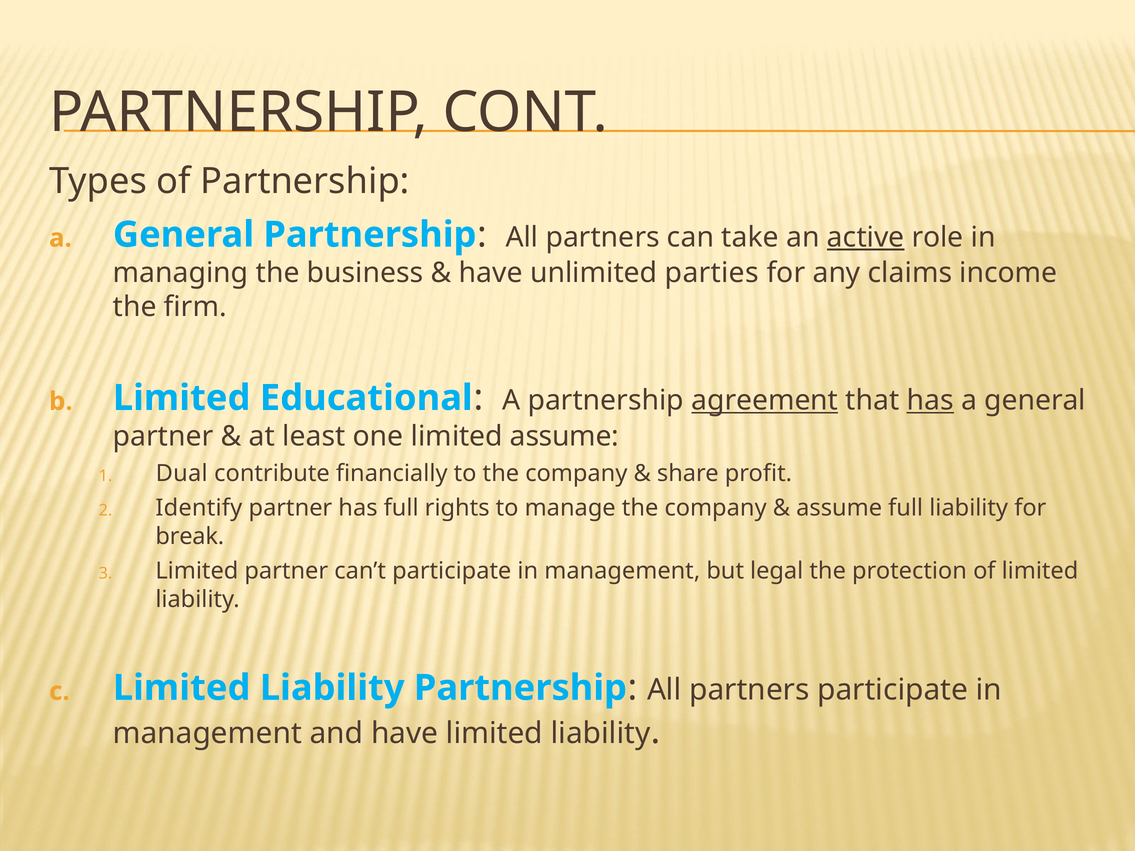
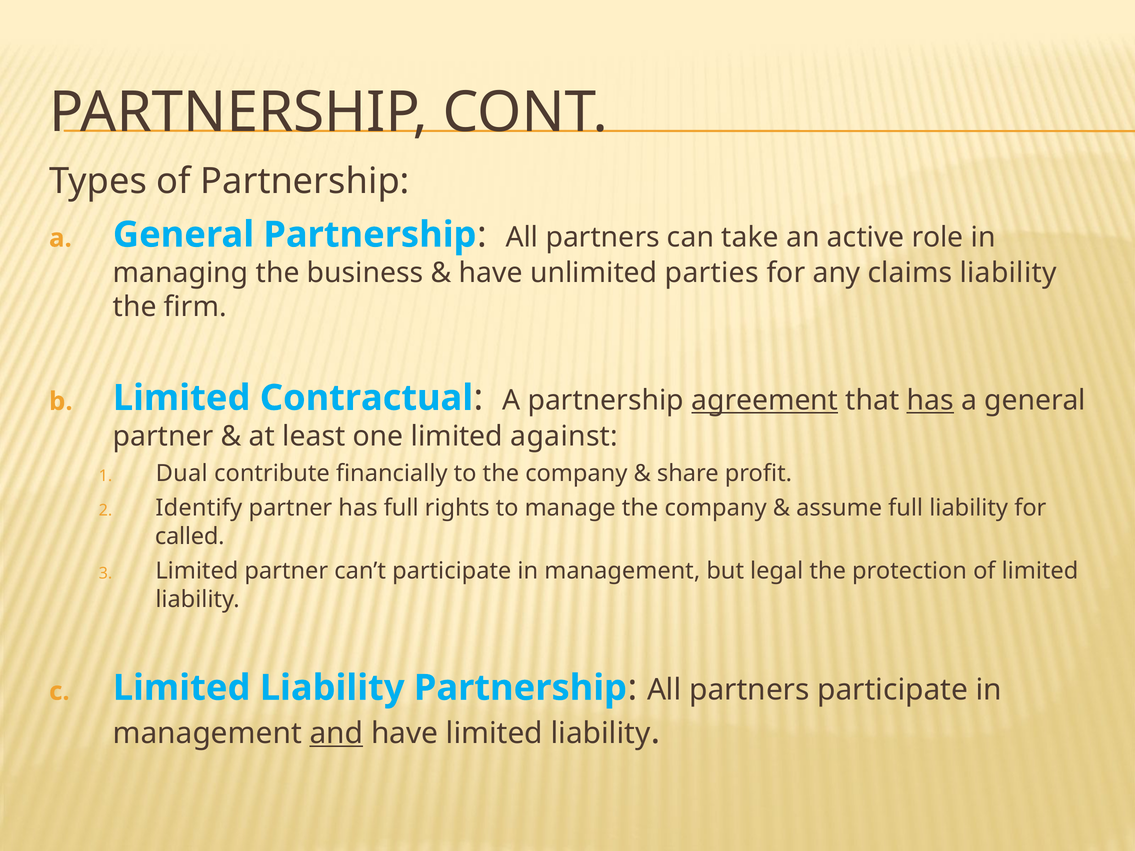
active underline: present -> none
claims income: income -> liability
Educational: Educational -> Contractual
limited assume: assume -> against
break: break -> called
and underline: none -> present
